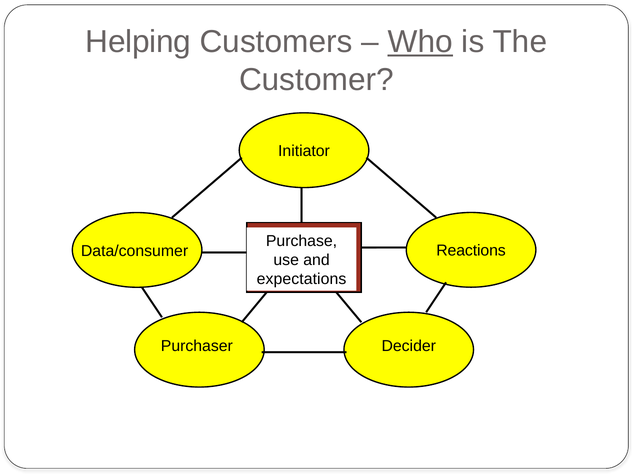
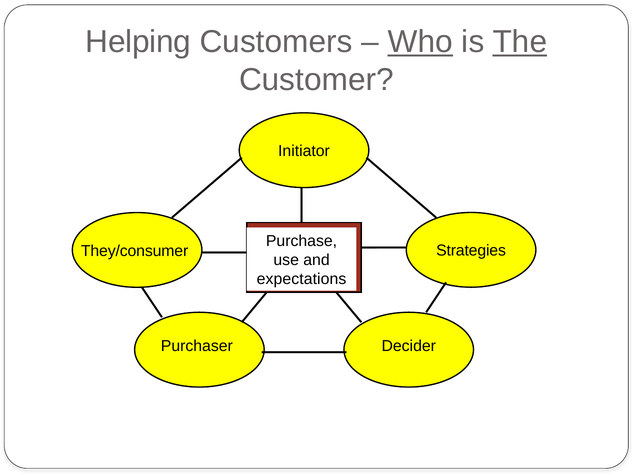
The underline: none -> present
Reactions: Reactions -> Strategies
Data/consumer: Data/consumer -> They/consumer
